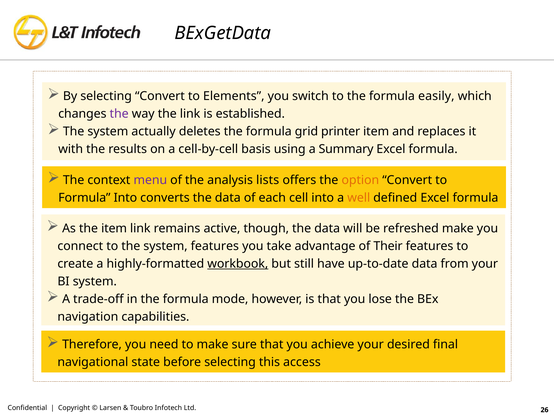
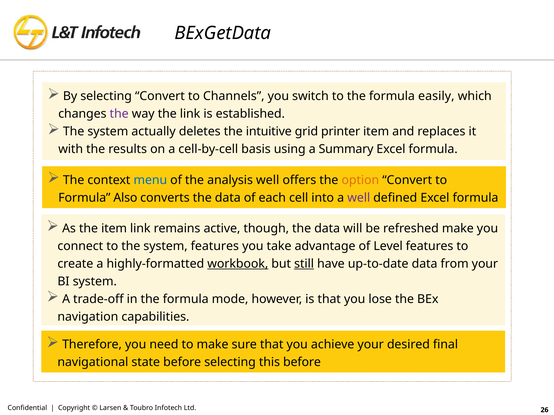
Elements: Elements -> Channels
deletes the formula: formula -> intuitive
menu colour: purple -> blue
analysis lists: lists -> well
Formula Into: Into -> Also
well at (359, 198) colour: orange -> purple
Their: Their -> Level
still underline: none -> present
this access: access -> before
